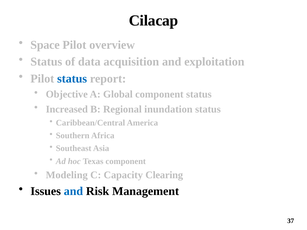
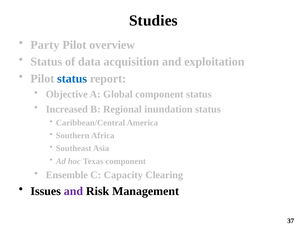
Cilacap: Cilacap -> Studies
Space: Space -> Party
Modeling: Modeling -> Ensemble
and at (73, 191) colour: blue -> purple
